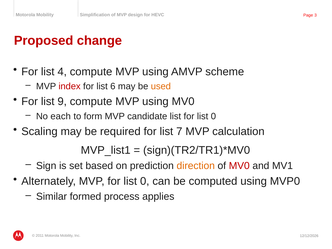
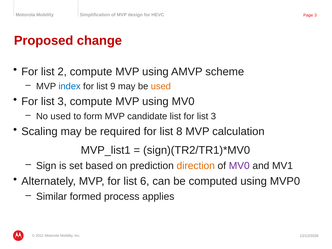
4: 4 -> 2
index colour: red -> blue
6: 6 -> 9
9 at (62, 102): 9 -> 3
No each: each -> used
list for list 0: 0 -> 3
7: 7 -> 8
MV0 at (239, 166) colour: red -> purple
MVP for list 0: 0 -> 6
